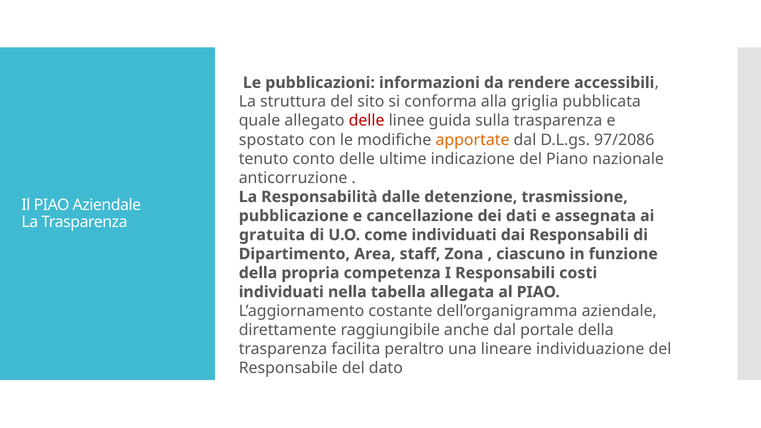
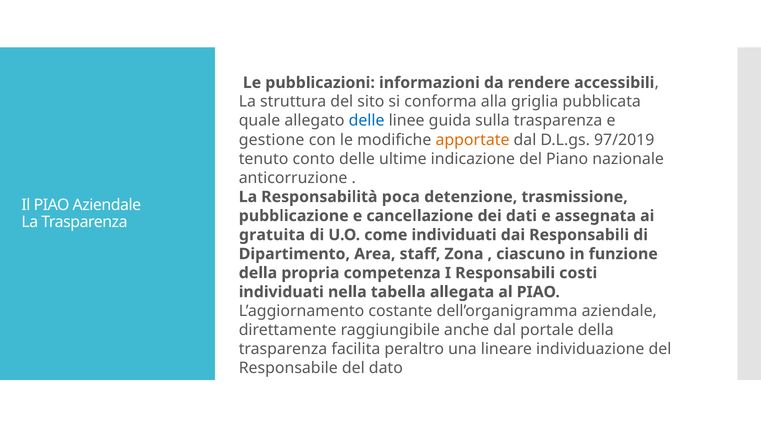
delle at (367, 121) colour: red -> blue
spostato: spostato -> gestione
97/2086: 97/2086 -> 97/2019
dalle: dalle -> poca
